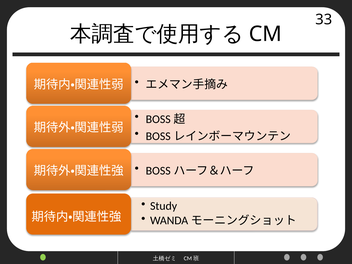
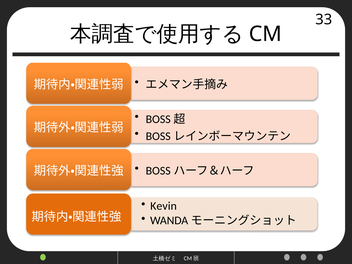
Study: Study -> Kevin
